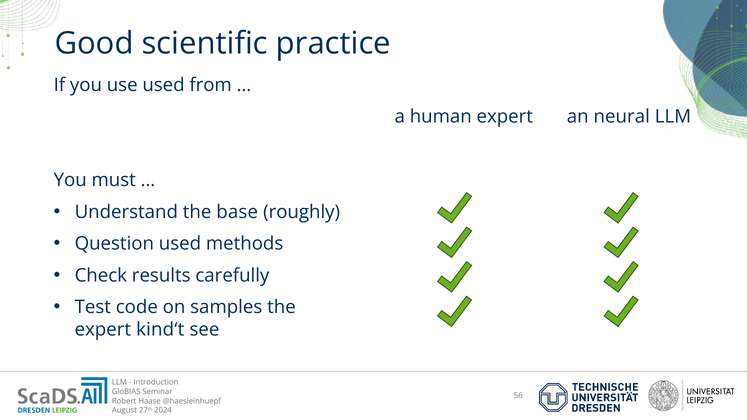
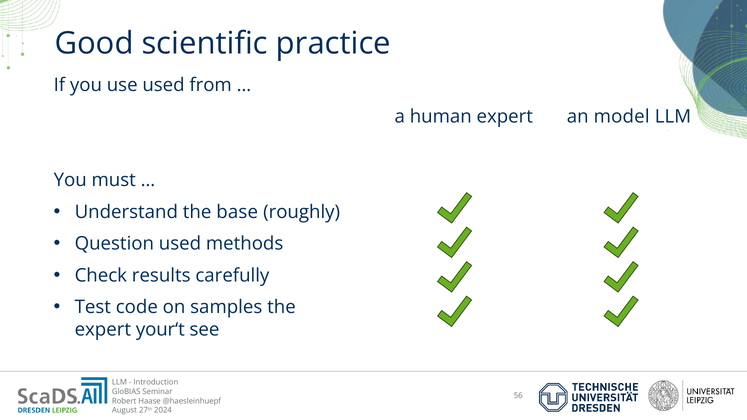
neural: neural -> model
kind‘t: kind‘t -> your‘t
